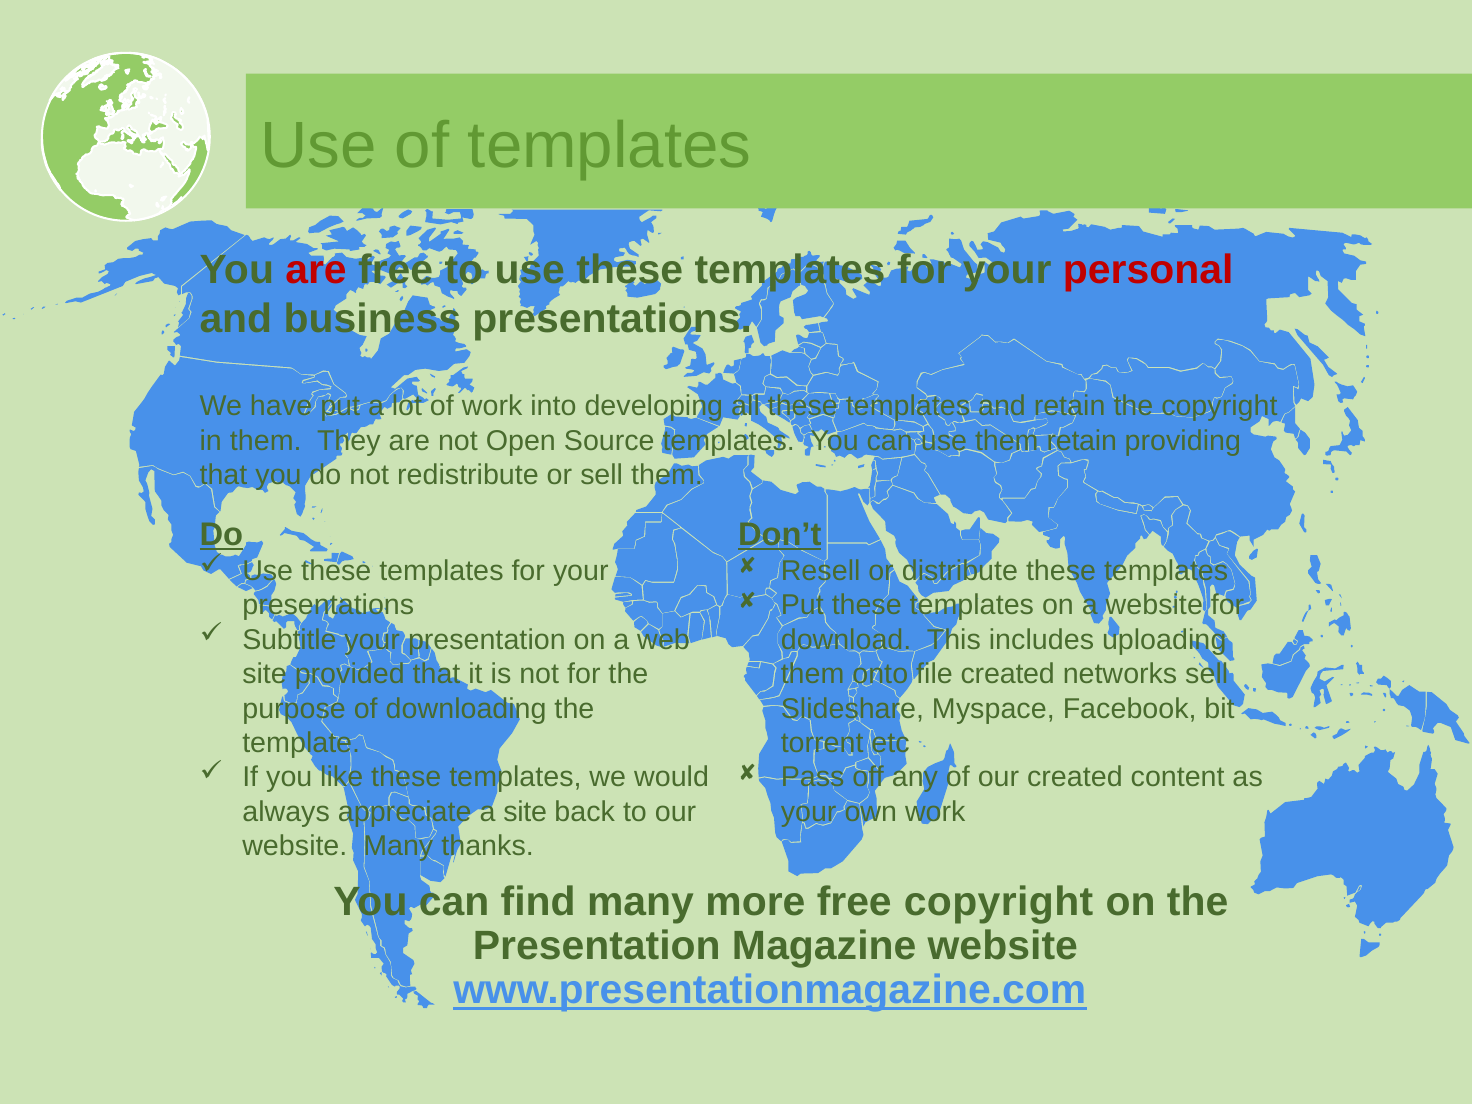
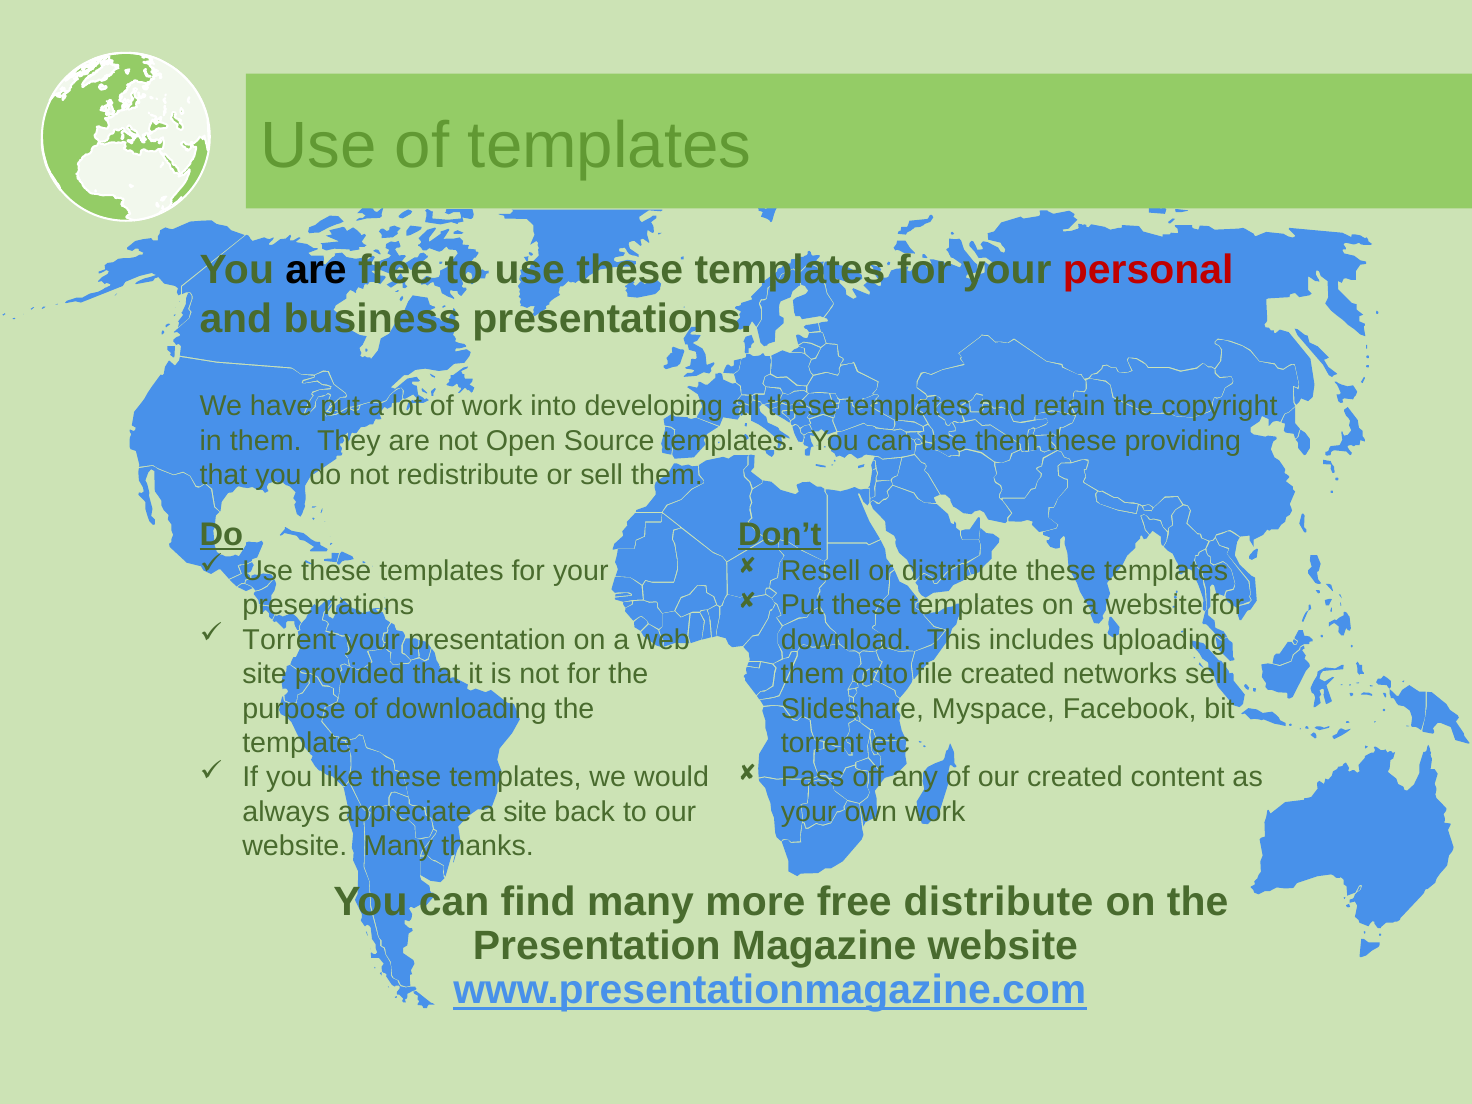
are at (316, 270) colour: red -> black
them retain: retain -> these
Subtitle at (289, 640): Subtitle -> Torrent
free copyright: copyright -> distribute
